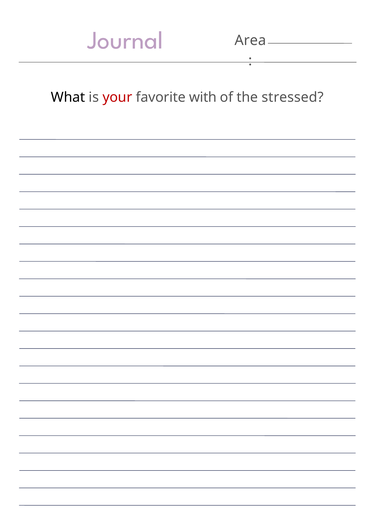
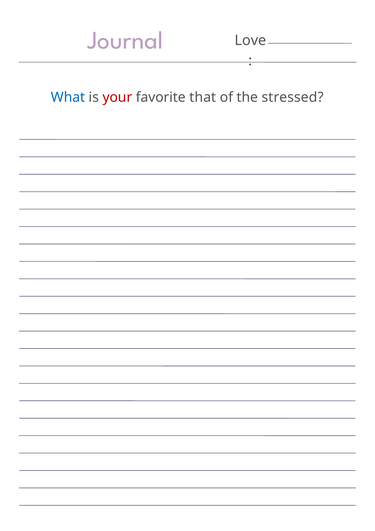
Area: Area -> Love
What colour: black -> blue
with: with -> that
